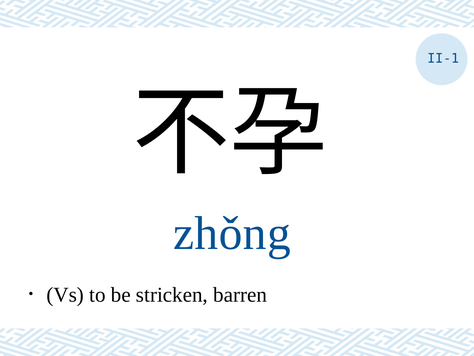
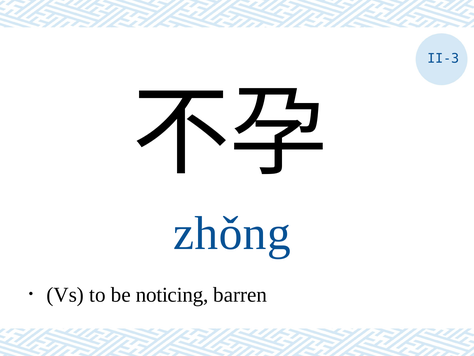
II-1: II-1 -> II-3
stricken: stricken -> noticing
